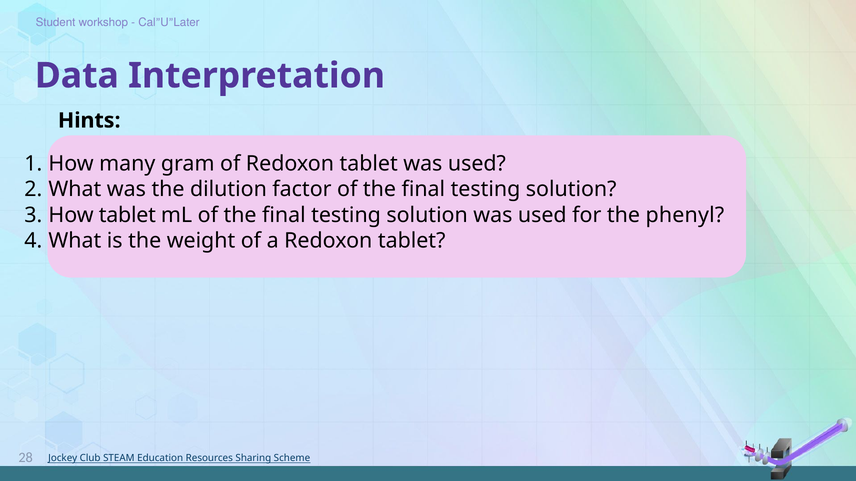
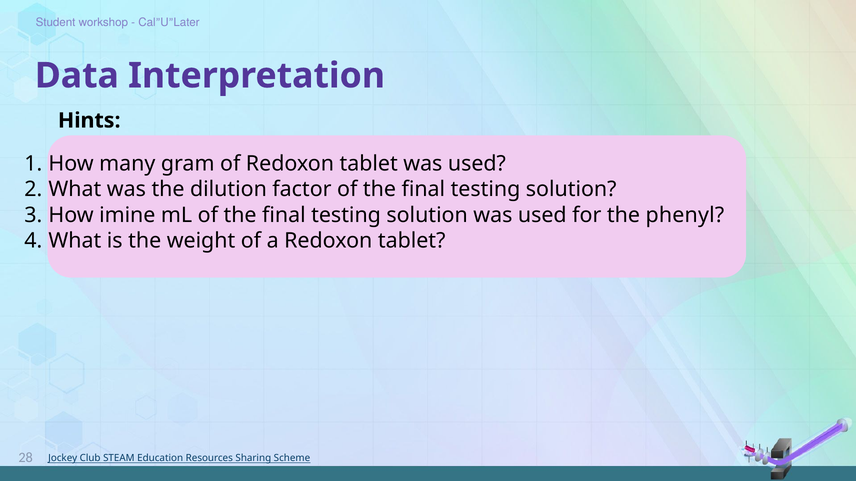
How tablet: tablet -> imine
